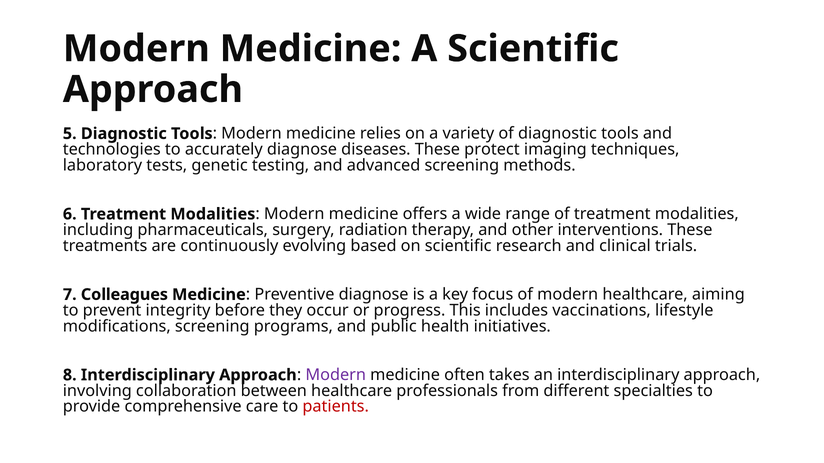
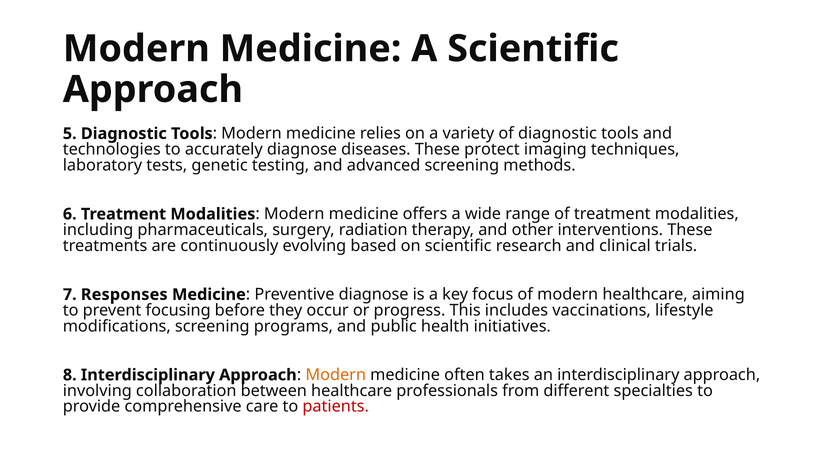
Colleagues: Colleagues -> Responses
integrity: integrity -> focusing
Modern at (336, 375) colour: purple -> orange
